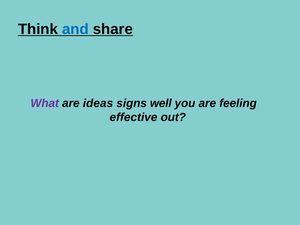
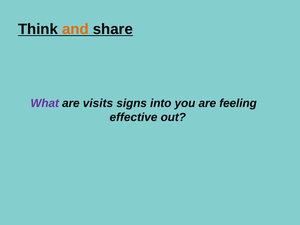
and colour: blue -> orange
ideas: ideas -> visits
well: well -> into
